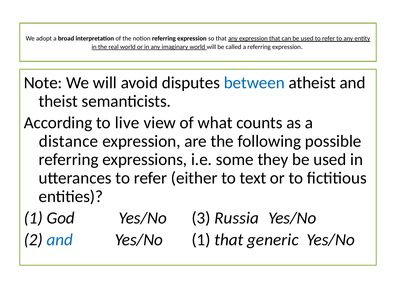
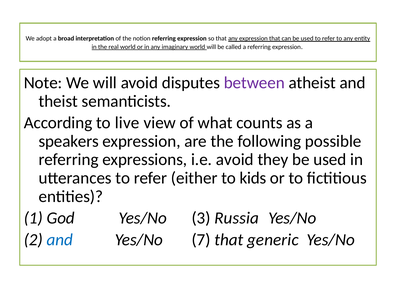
between colour: blue -> purple
distance: distance -> speakers
i.e some: some -> avoid
text: text -> kids
Yes/No 1: 1 -> 7
